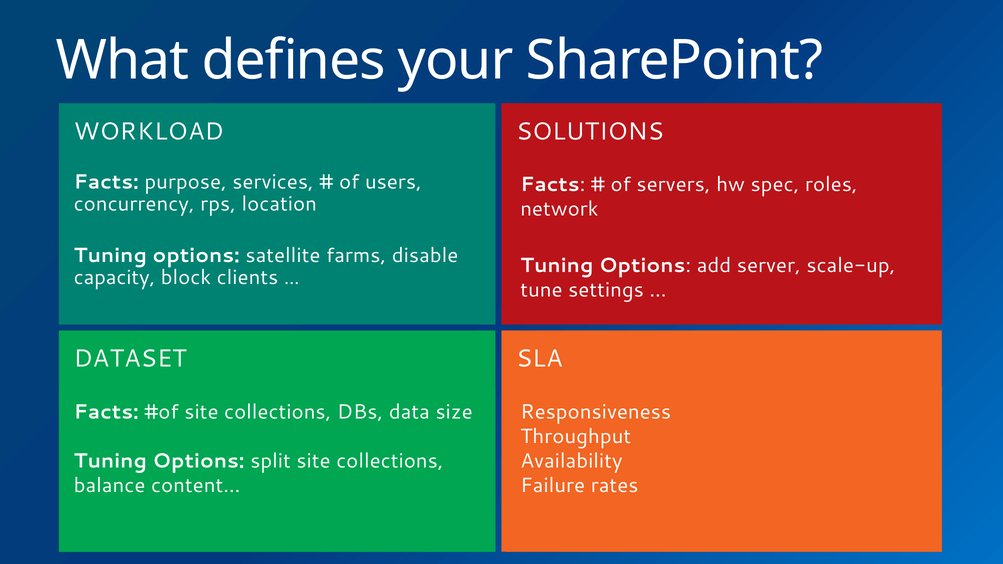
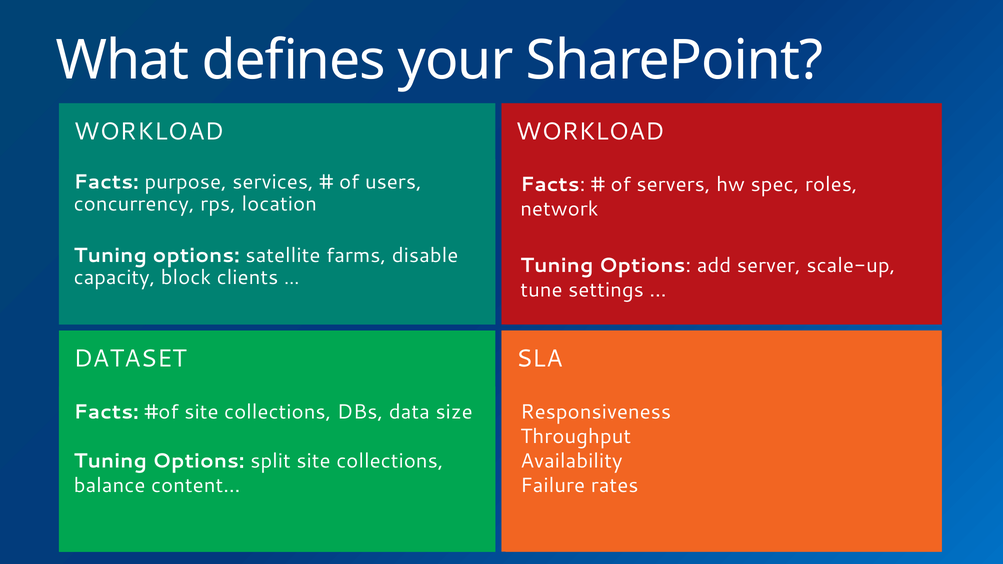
SOLUTIONS at (590, 131): SOLUTIONS -> WORKLOAD
